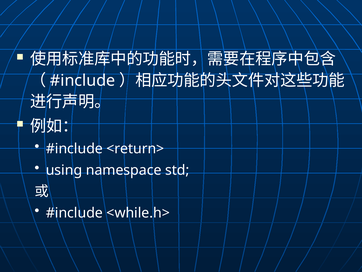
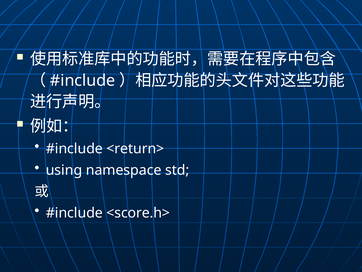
<while.h>: <while.h> -> <score.h>
